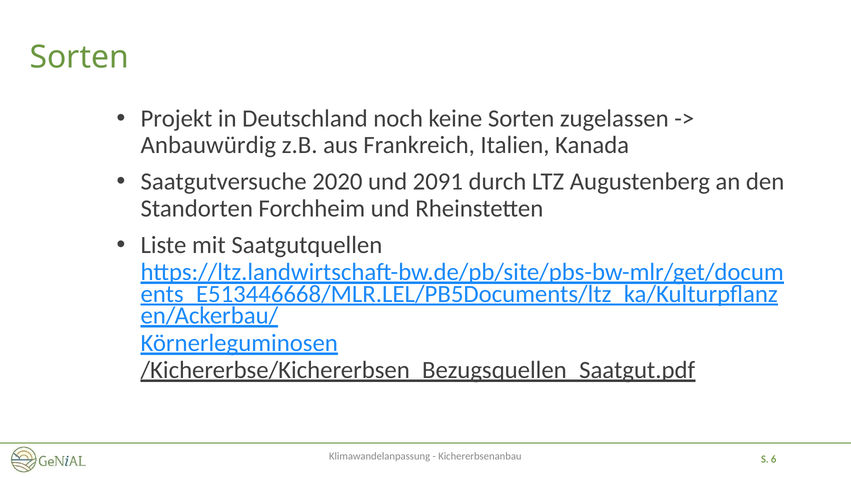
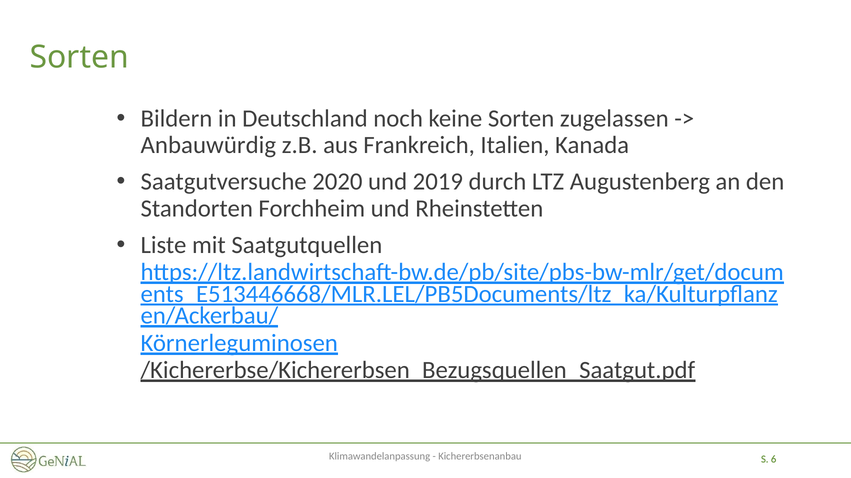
Projekt: Projekt -> Bildern
2091: 2091 -> 2019
